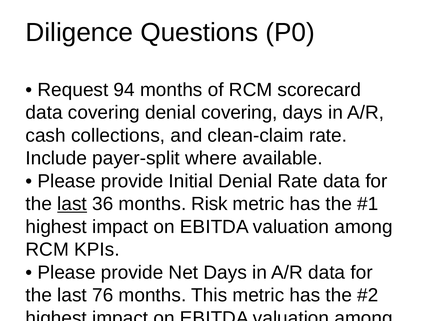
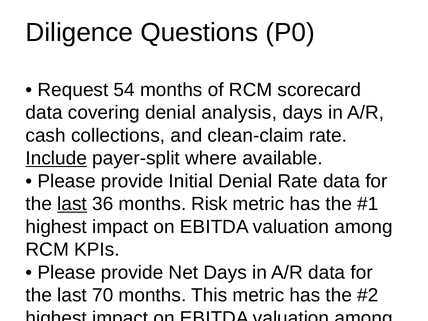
94: 94 -> 54
denial covering: covering -> analysis
Include underline: none -> present
76: 76 -> 70
